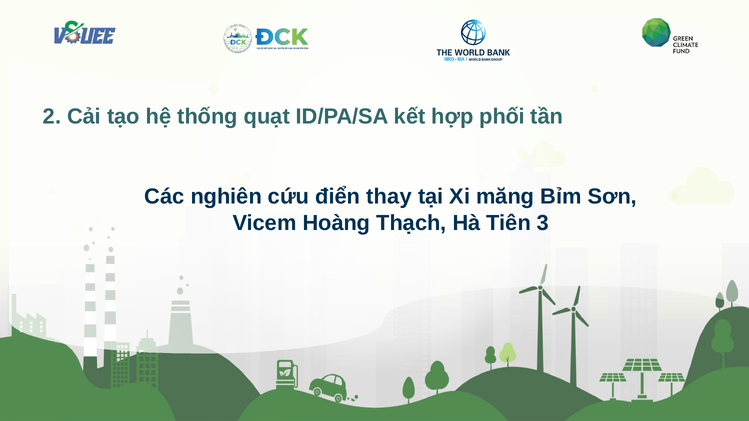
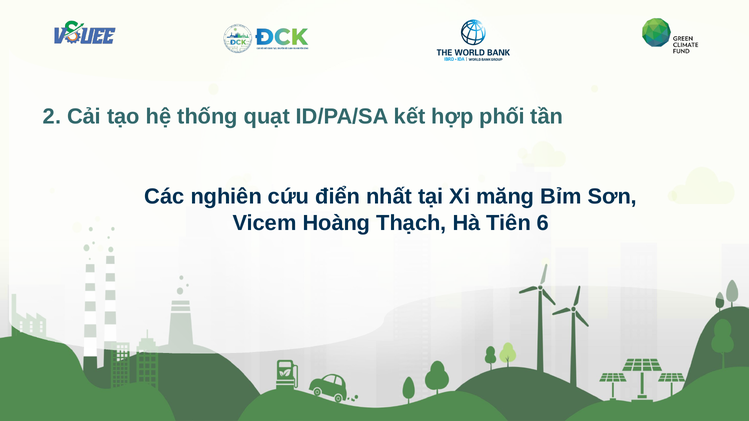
thay: thay -> nhất
3: 3 -> 6
